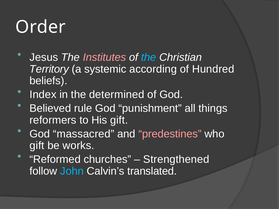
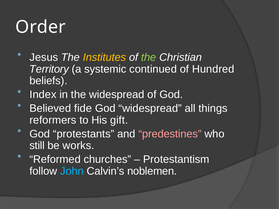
Institutes colour: pink -> yellow
the at (149, 57) colour: light blue -> light green
according: according -> continued
the determined: determined -> widespread
rule: rule -> fide
God punishment: punishment -> widespread
massacred: massacred -> protestants
gift at (37, 146): gift -> still
Strengthened: Strengthened -> Protestantism
translated: translated -> noblemen
